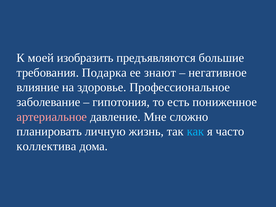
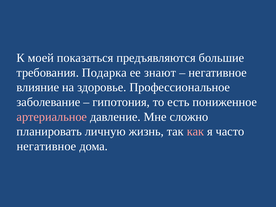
изобразить: изобразить -> показаться
как colour: light blue -> pink
коллектива at (46, 146): коллектива -> негативное
